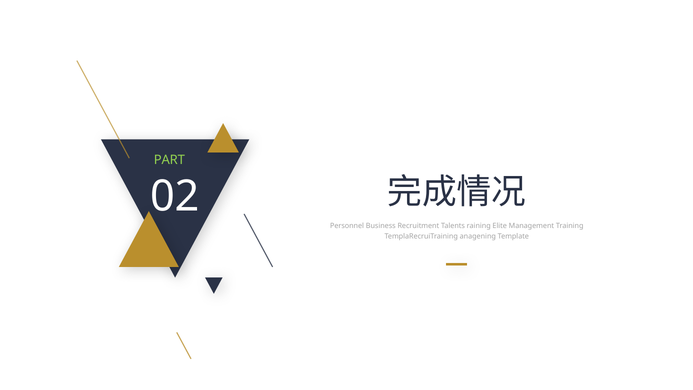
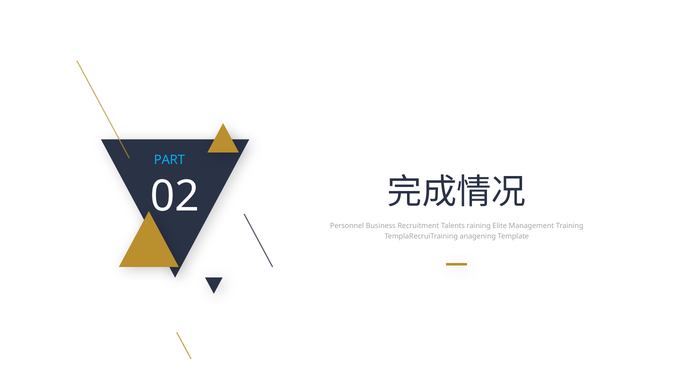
PART colour: light green -> light blue
